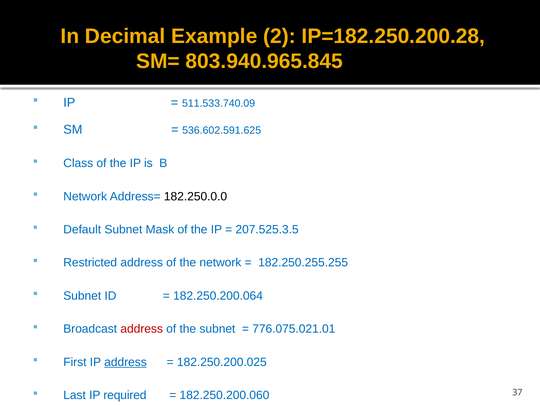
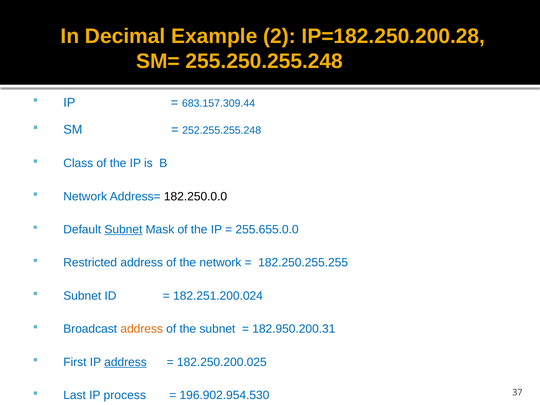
803.940.965.845: 803.940.965.845 -> 255.250.255.248
511.533.740.09: 511.533.740.09 -> 683.157.309.44
536.602.591.625: 536.602.591.625 -> 252.255.255.248
Subnet at (123, 229) underline: none -> present
207.525.3.5: 207.525.3.5 -> 255.655.0.0
182.250.200.064: 182.250.200.064 -> 182.251.200.024
address at (142, 329) colour: red -> orange
776.075.021.01: 776.075.021.01 -> 182.950.200.31
required: required -> process
182.250.200.060: 182.250.200.060 -> 196.902.954.530
